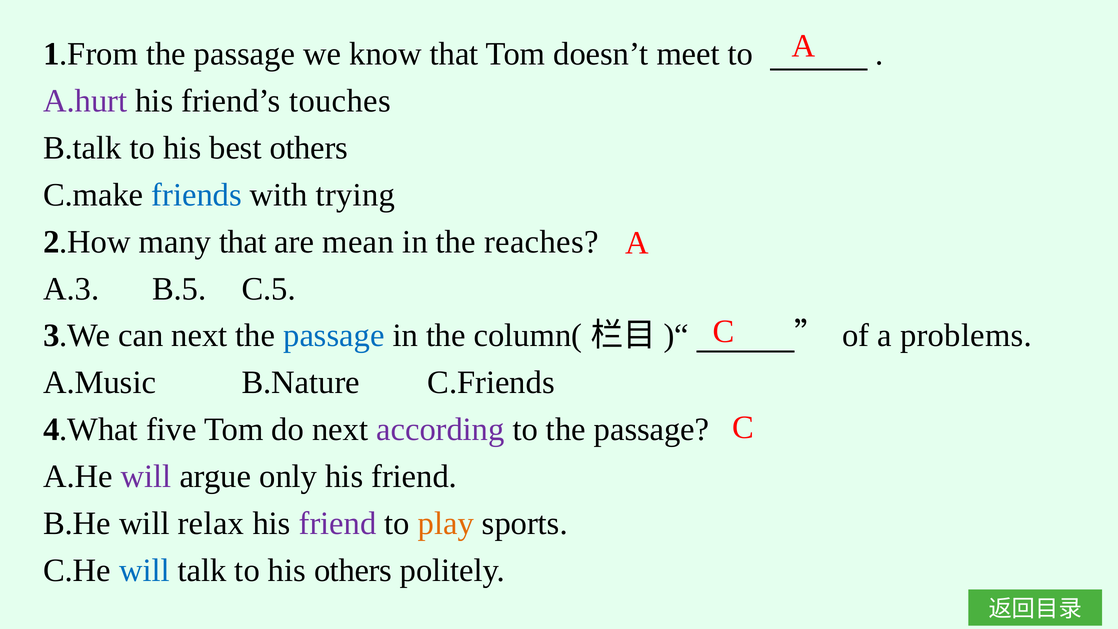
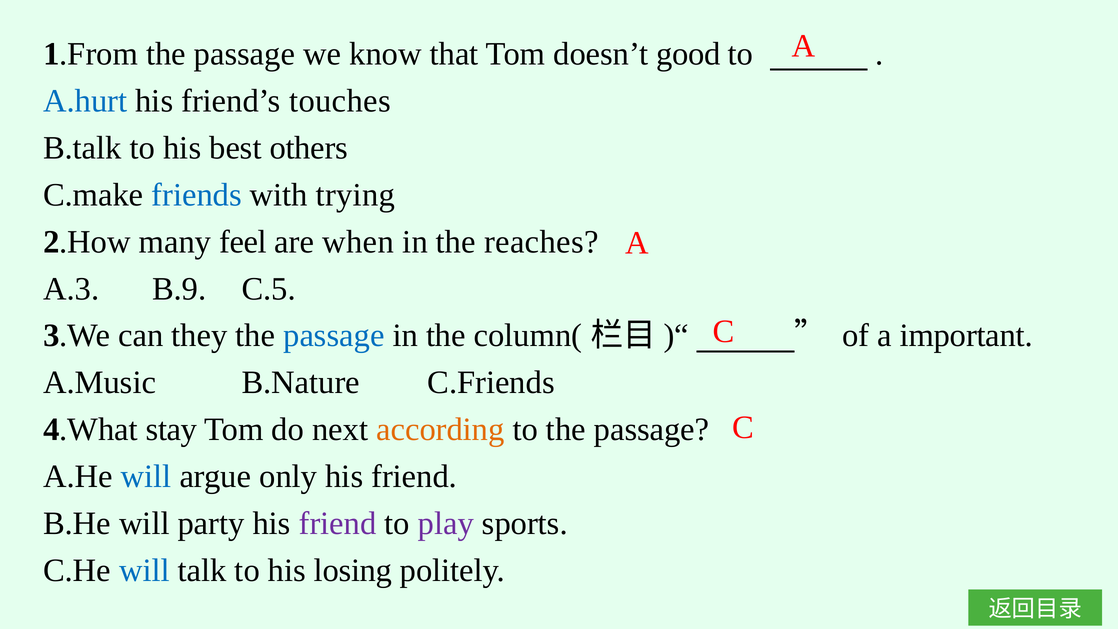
meet: meet -> good
A.hurt colour: purple -> blue
many that: that -> feel
mean: mean -> when
B.5: B.5 -> B.9
can next: next -> they
problems: problems -> important
five: five -> stay
according colour: purple -> orange
will at (146, 477) colour: purple -> blue
relax: relax -> party
play colour: orange -> purple
his others: others -> losing
